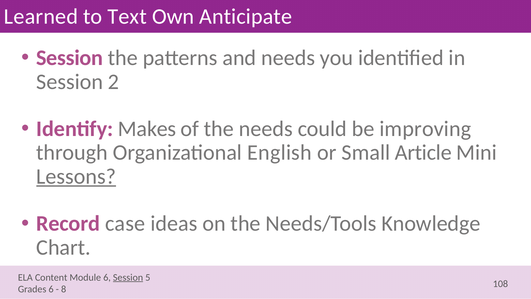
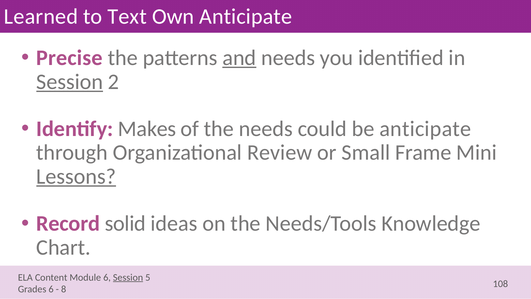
Session at (70, 58): Session -> Precise
and underline: none -> present
Session at (70, 82) underline: none -> present
be improving: improving -> anticipate
English: English -> Review
Article: Article -> Frame
case: case -> solid
